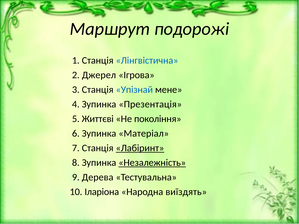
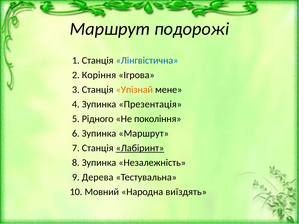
Джерел: Джерел -> Коріння
Упізнай colour: blue -> orange
Життєві: Життєві -> Рідного
Зупинка Матеріал: Матеріал -> Маршрут
Незалежність underline: present -> none
Іларіона: Іларіона -> Мовний
